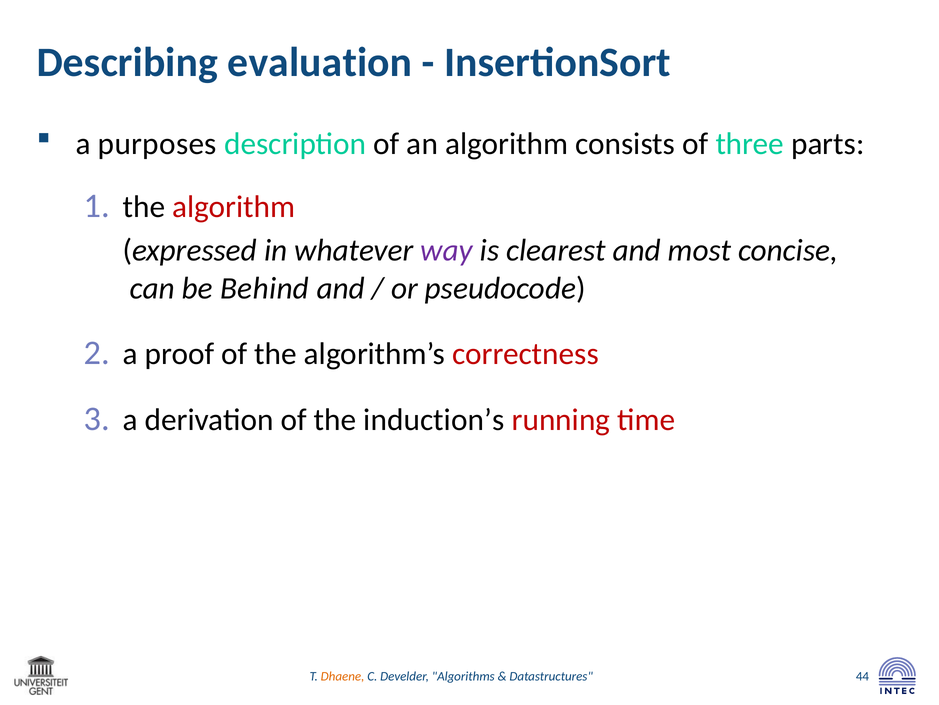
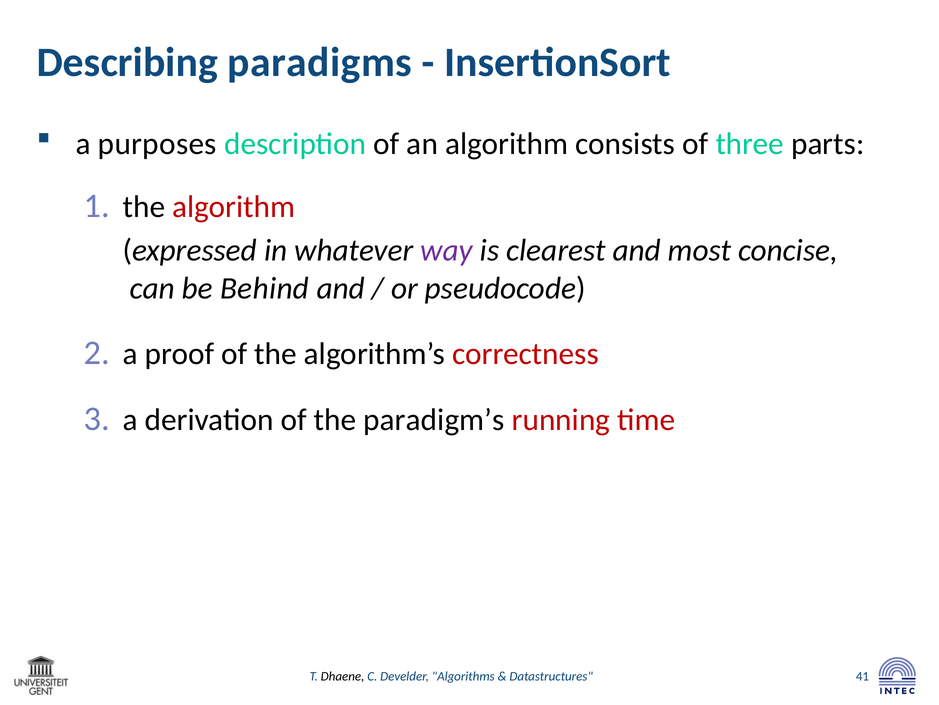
evaluation: evaluation -> paradigms
induction’s: induction’s -> paradigm’s
Dhaene colour: orange -> black
44: 44 -> 41
